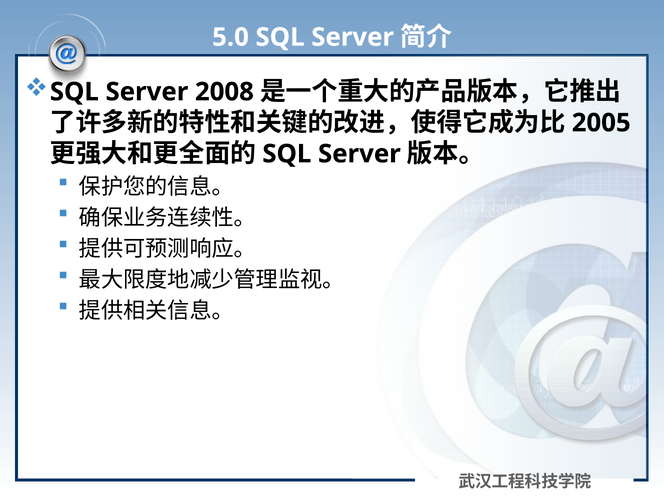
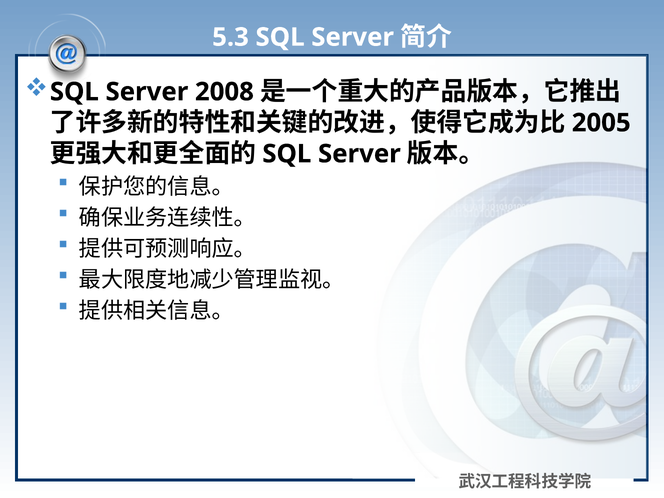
5.0: 5.0 -> 5.3
